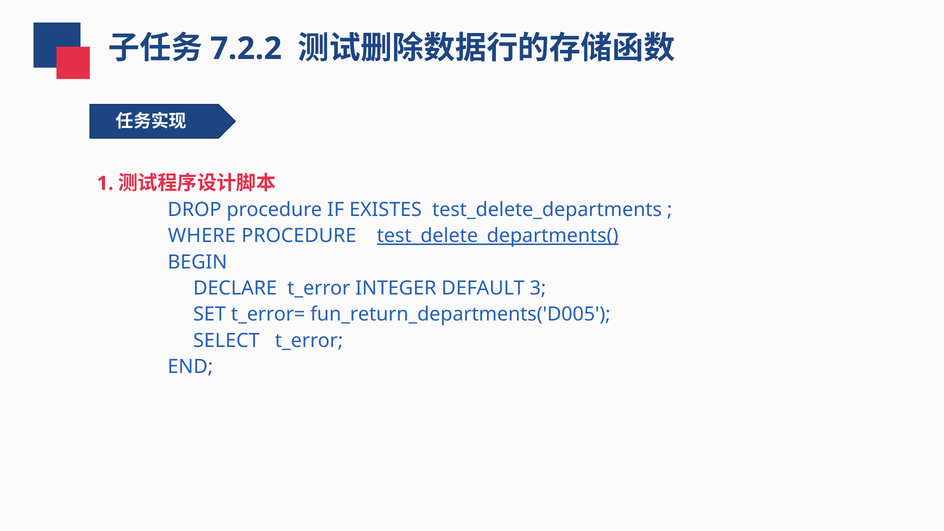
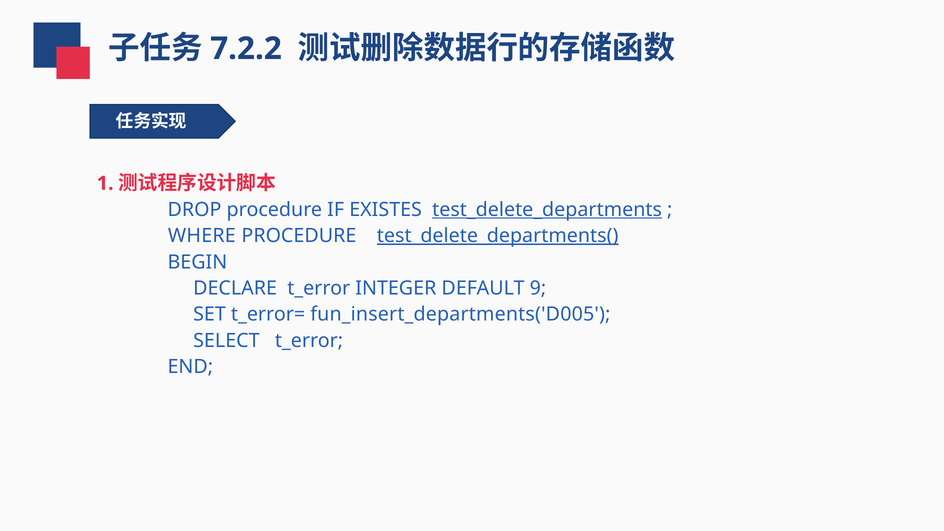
test_delete_departments underline: none -> present
3: 3 -> 9
fun_return_departments('D005: fun_return_departments('D005 -> fun_insert_departments('D005
